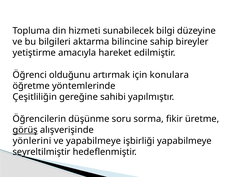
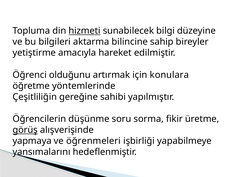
hizmeti underline: none -> present
yönlerini: yönlerini -> yapmaya
ve yapabilmeye: yapabilmeye -> öğrenmeleri
seyreltilmiştir: seyreltilmiştir -> yansımalarını
